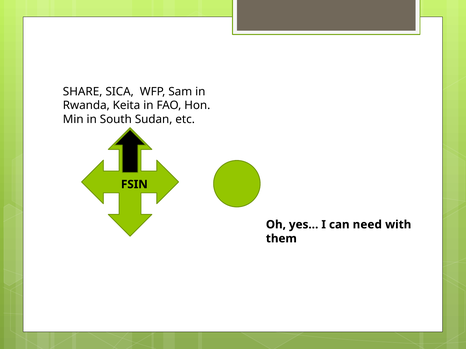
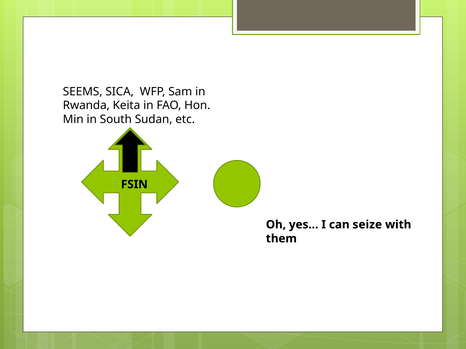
SHARE: SHARE -> SEEMS
need: need -> seize
